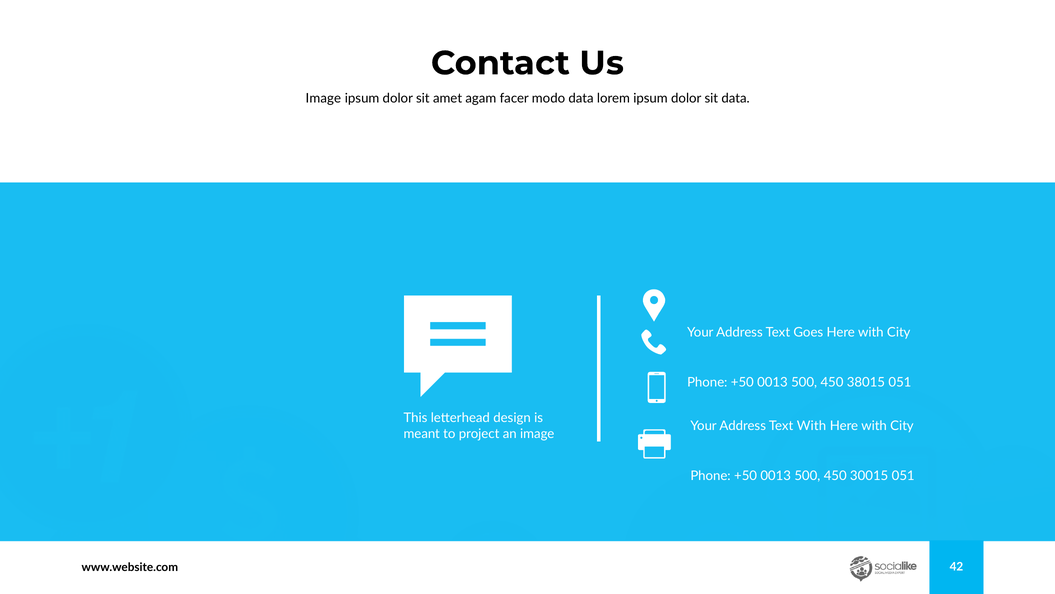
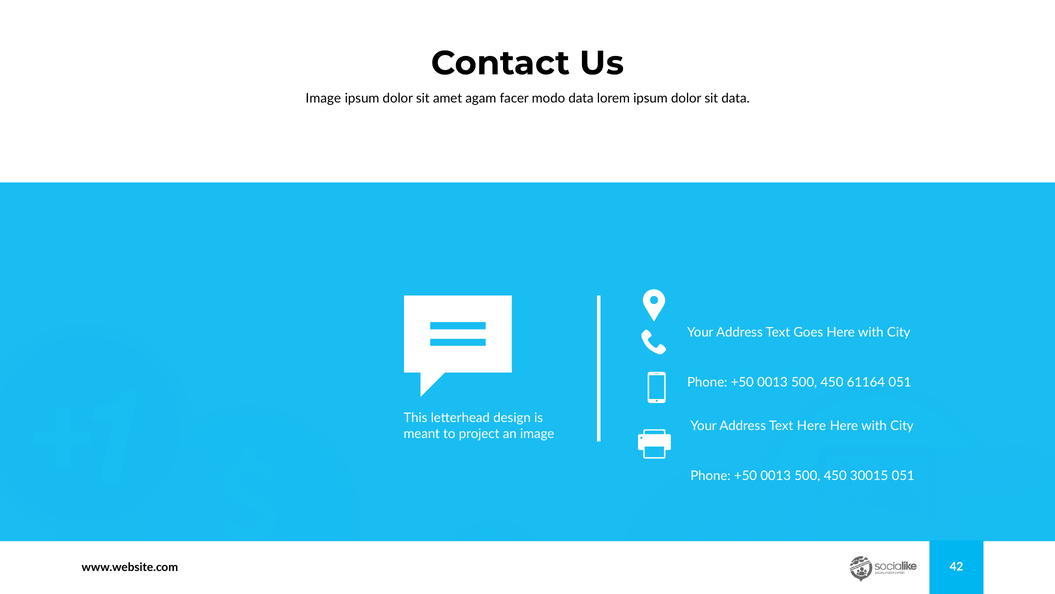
38015: 38015 -> 61164
Text With: With -> Here
